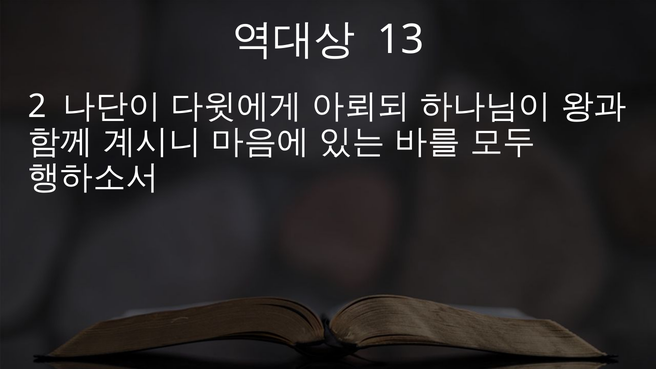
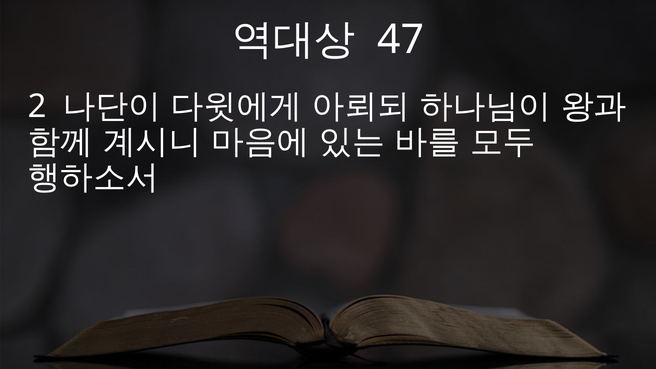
13: 13 -> 47
